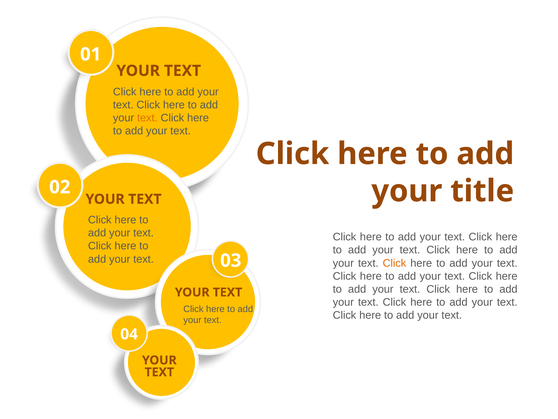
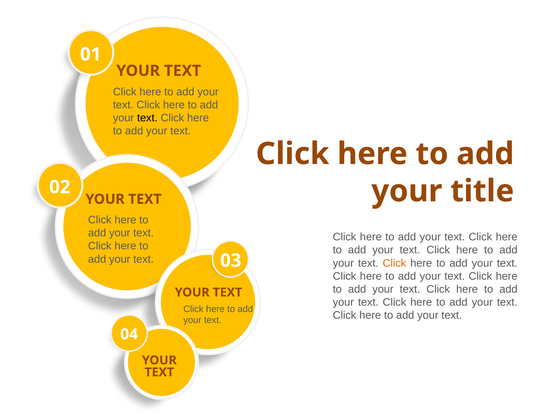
text at (147, 118) colour: orange -> black
